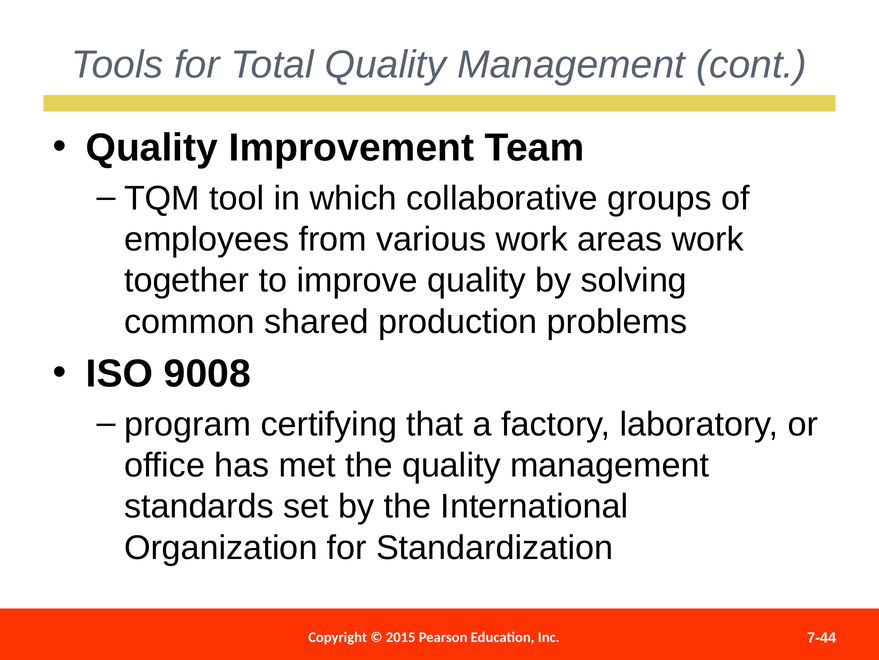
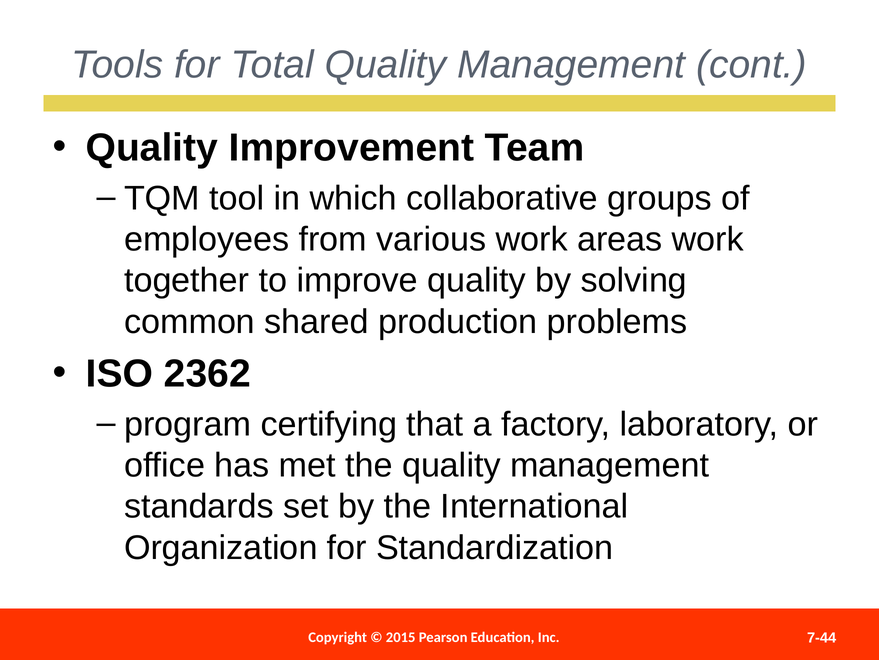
9008: 9008 -> 2362
